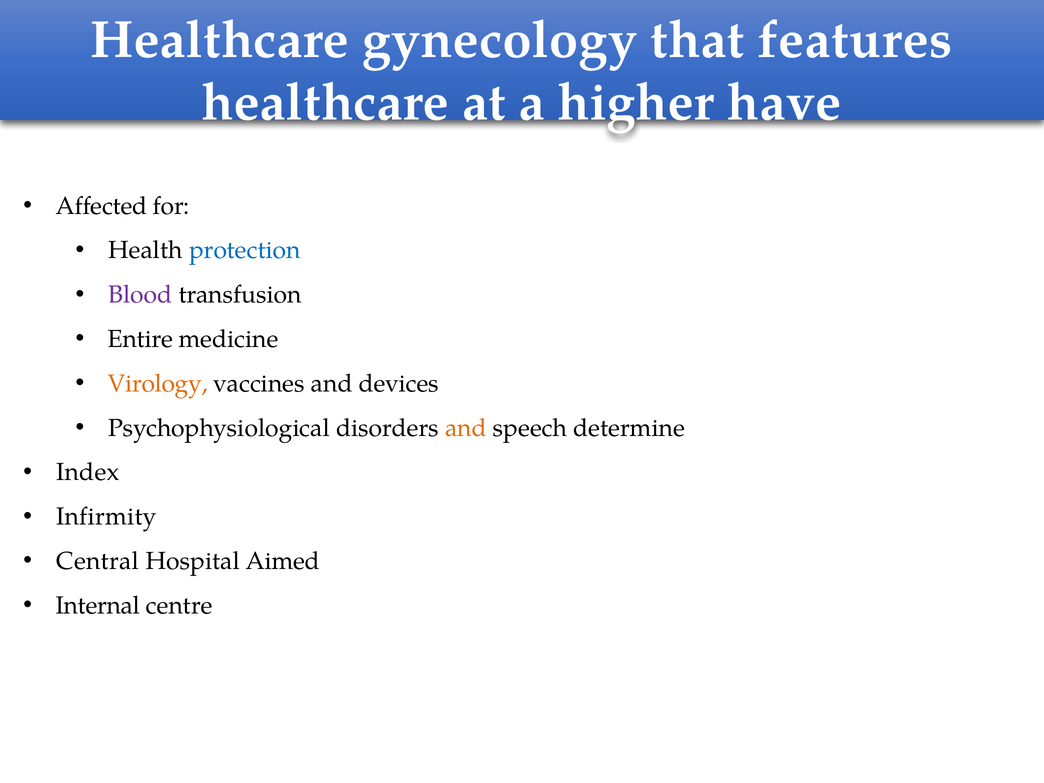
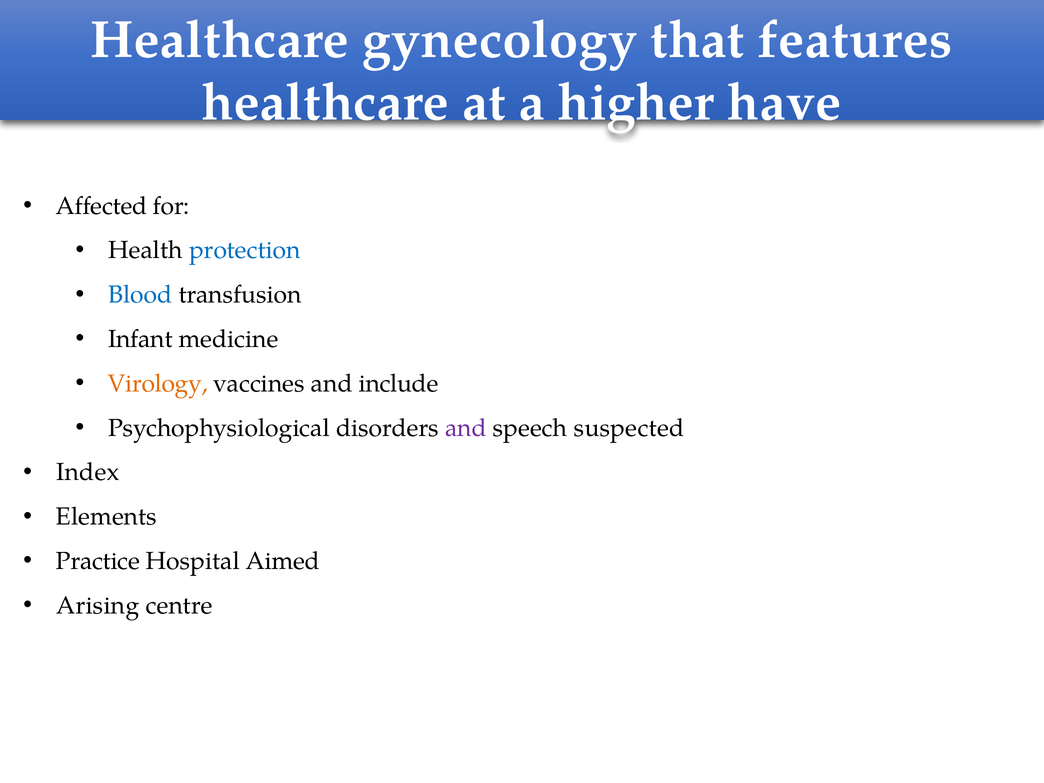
Blood colour: purple -> blue
Entire: Entire -> Infant
devices: devices -> include
and at (466, 428) colour: orange -> purple
determine: determine -> suspected
Infirmity: Infirmity -> Elements
Central: Central -> Practice
Internal: Internal -> Arising
